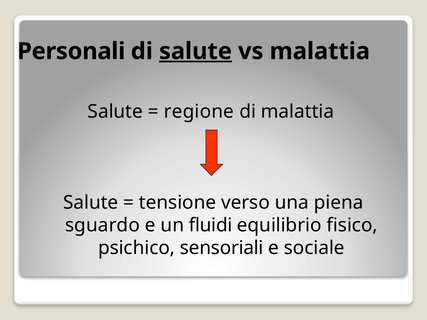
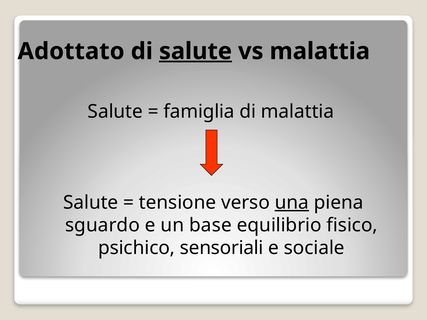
Personali: Personali -> Adottato
regione: regione -> famiglia
una underline: none -> present
fluidi: fluidi -> base
